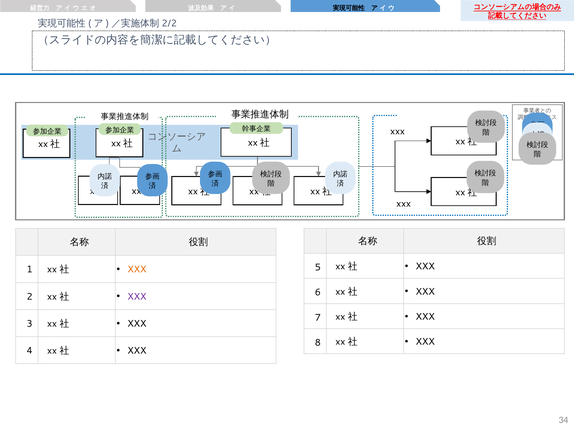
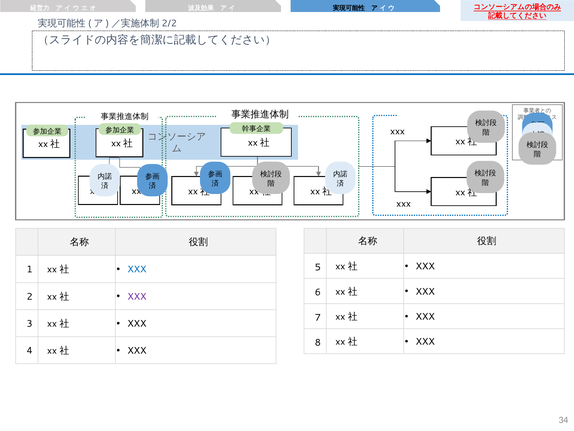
XXX at (137, 269) colour: orange -> blue
